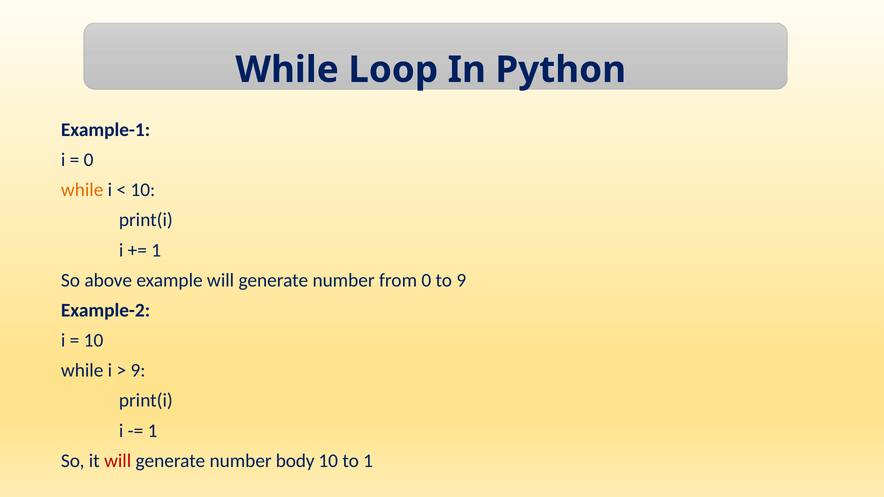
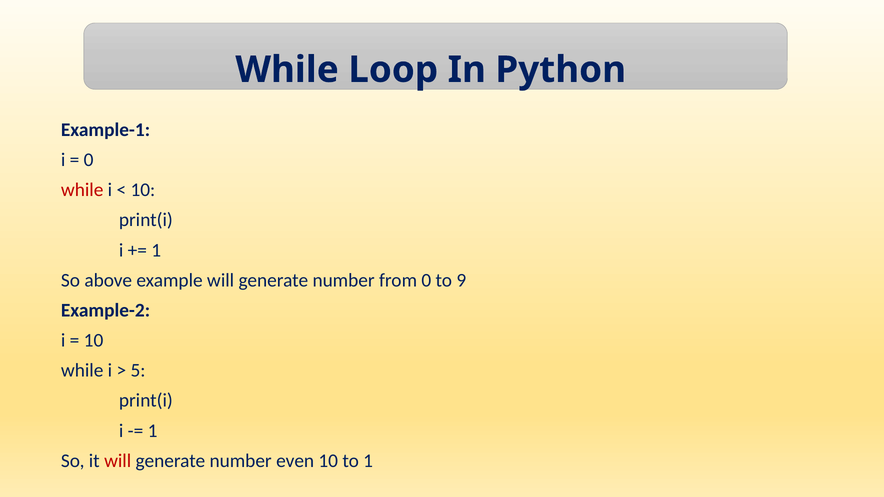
while at (82, 190) colour: orange -> red
9 at (138, 371): 9 -> 5
body: body -> even
